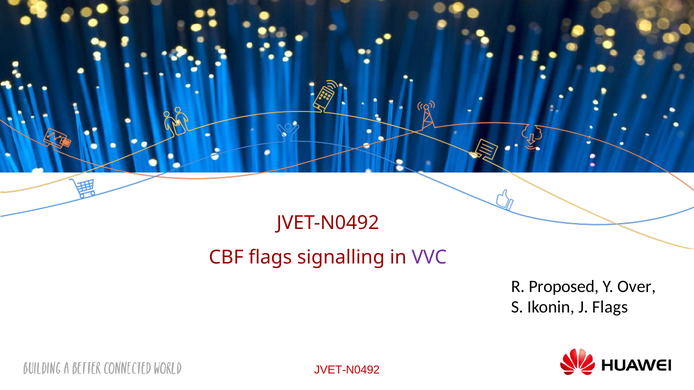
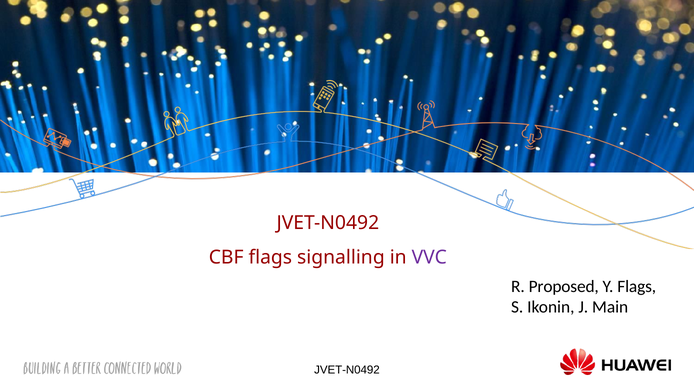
Y Over: Over -> Flags
J Flags: Flags -> Main
JVET-N0492 at (347, 370) colour: red -> black
